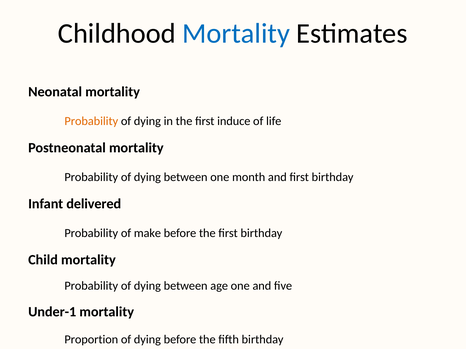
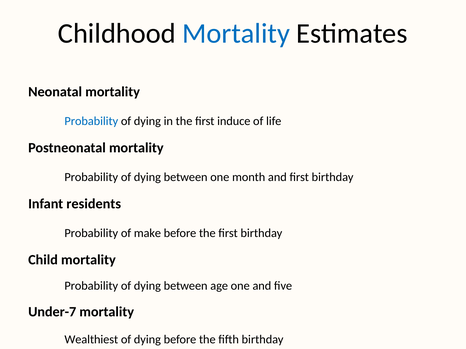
Probability at (91, 121) colour: orange -> blue
delivered: delivered -> residents
Under-1: Under-1 -> Under-7
Proportion: Proportion -> Wealthiest
